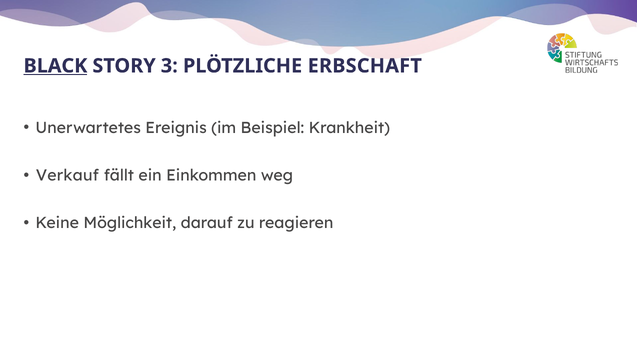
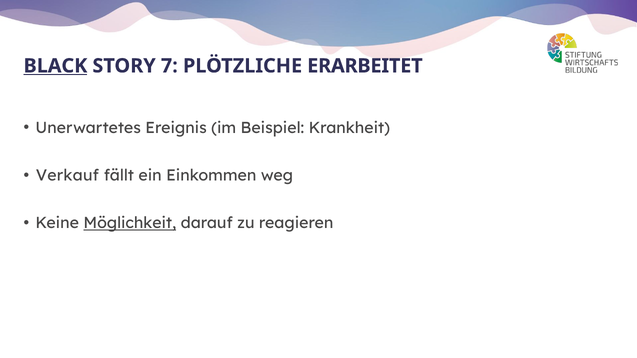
3: 3 -> 7
ERBSCHAFT: ERBSCHAFT -> ERARBEITET
Möglichkeit underline: none -> present
